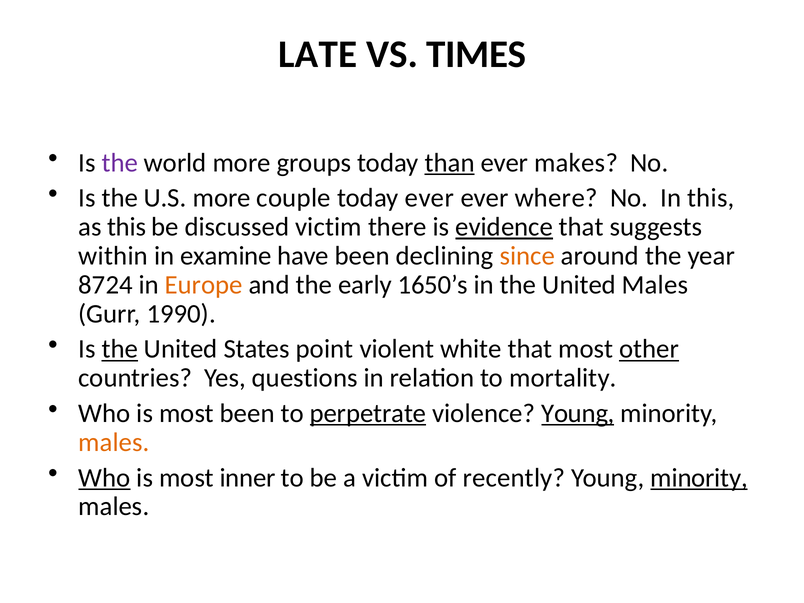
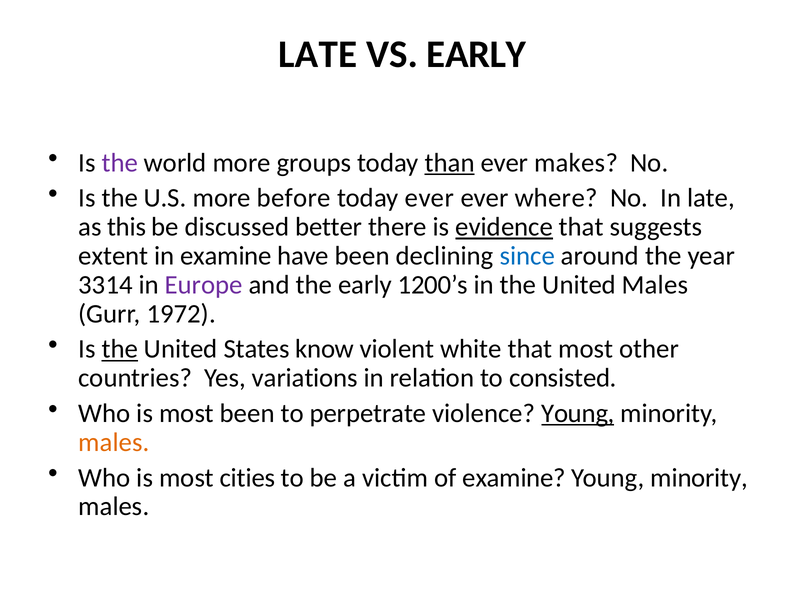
VS TIMES: TIMES -> EARLY
couple: couple -> before
In this: this -> late
discussed victim: victim -> better
within: within -> extent
since colour: orange -> blue
8724: 8724 -> 3314
Europe colour: orange -> purple
1650’s: 1650’s -> 1200’s
1990: 1990 -> 1972
point: point -> know
other underline: present -> none
questions: questions -> variations
mortality: mortality -> consisted
perpetrate underline: present -> none
Who at (104, 478) underline: present -> none
inner: inner -> cities
of recently: recently -> examine
minority at (699, 478) underline: present -> none
